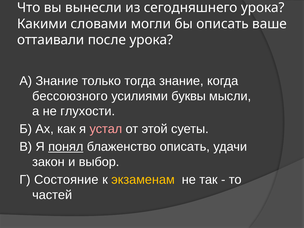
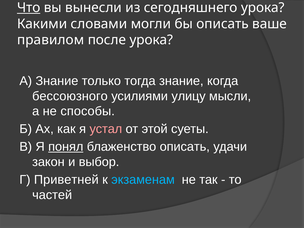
Что underline: none -> present
оттаивали: оттаивали -> правилом
буквы: буквы -> улицу
глухости: глухости -> способы
Состояние: Состояние -> Приветней
экзаменам colour: yellow -> light blue
